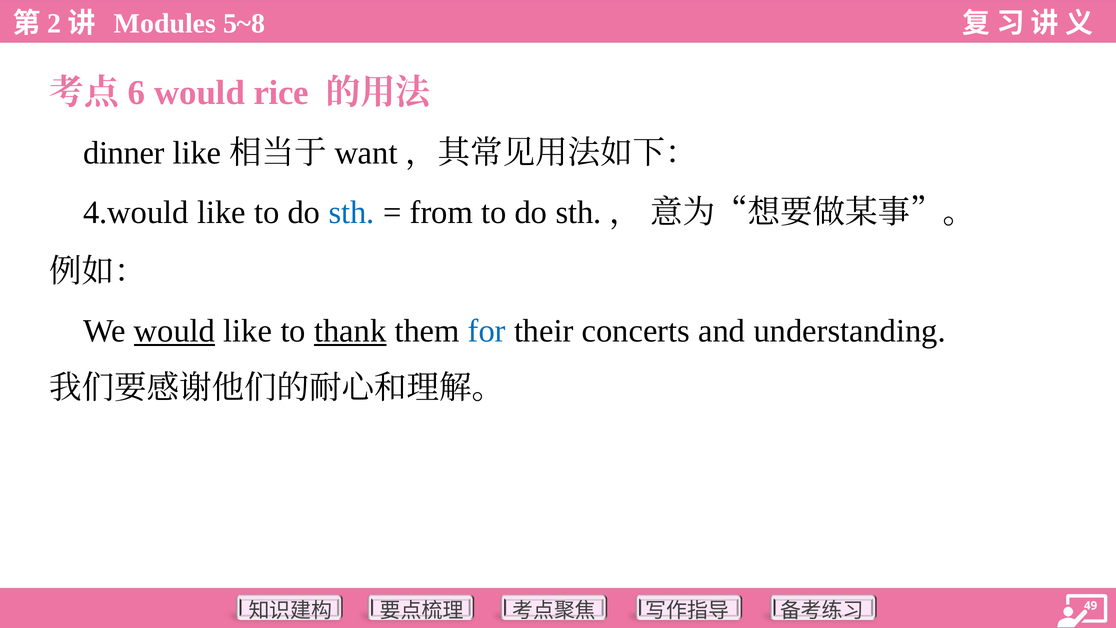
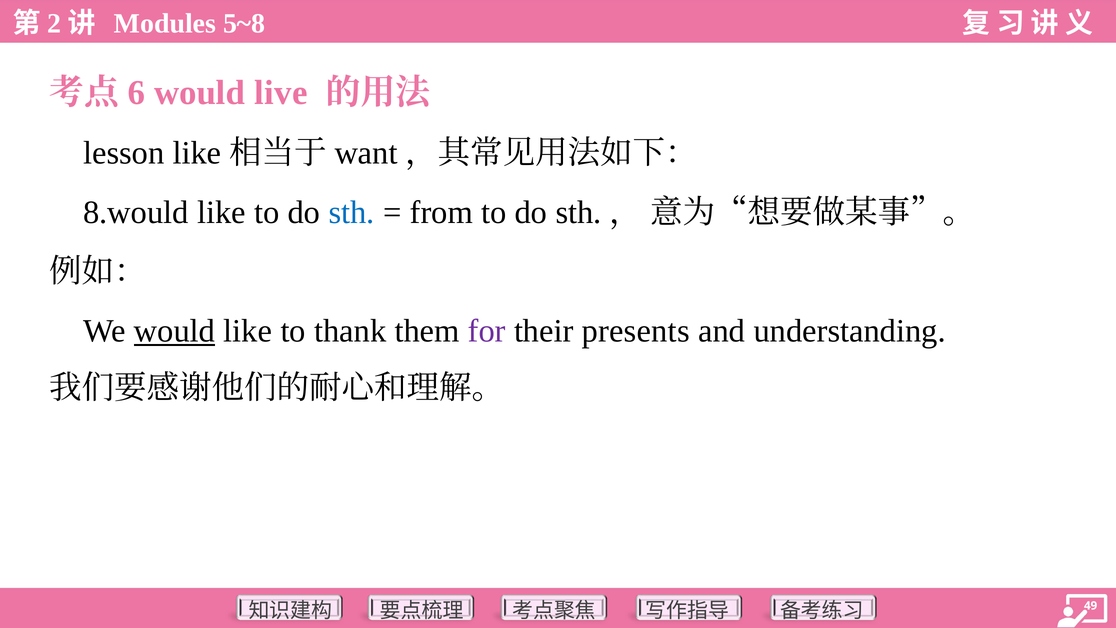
rice: rice -> live
dinner: dinner -> lesson
4.would: 4.would -> 8.would
thank underline: present -> none
for colour: blue -> purple
concerts: concerts -> presents
